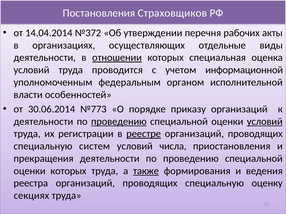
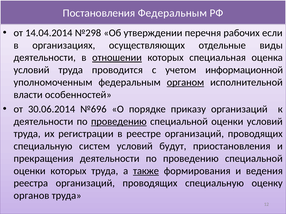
Постановления Страховщиков: Страховщиков -> Федеральным
№372: №372 -> №298
акты: акты -> если
органом underline: none -> present
№773: №773 -> №696
условий at (265, 122) underline: present -> none
реестре underline: present -> none
числа: числа -> будут
секциях: секциях -> органов
